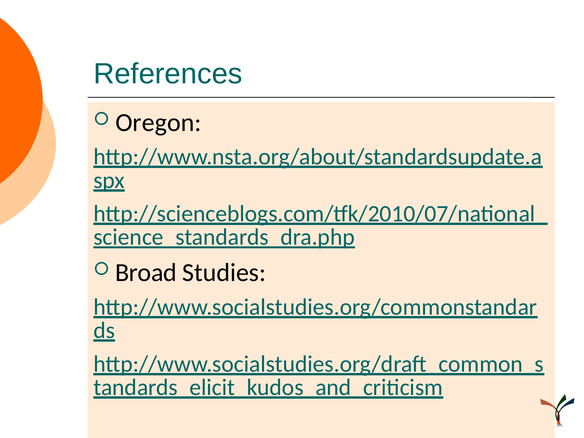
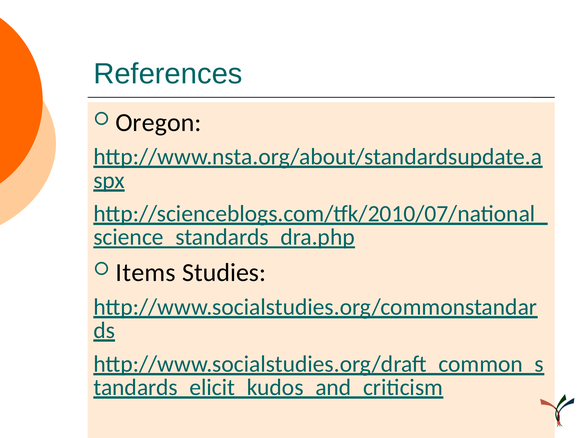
Broad: Broad -> Items
